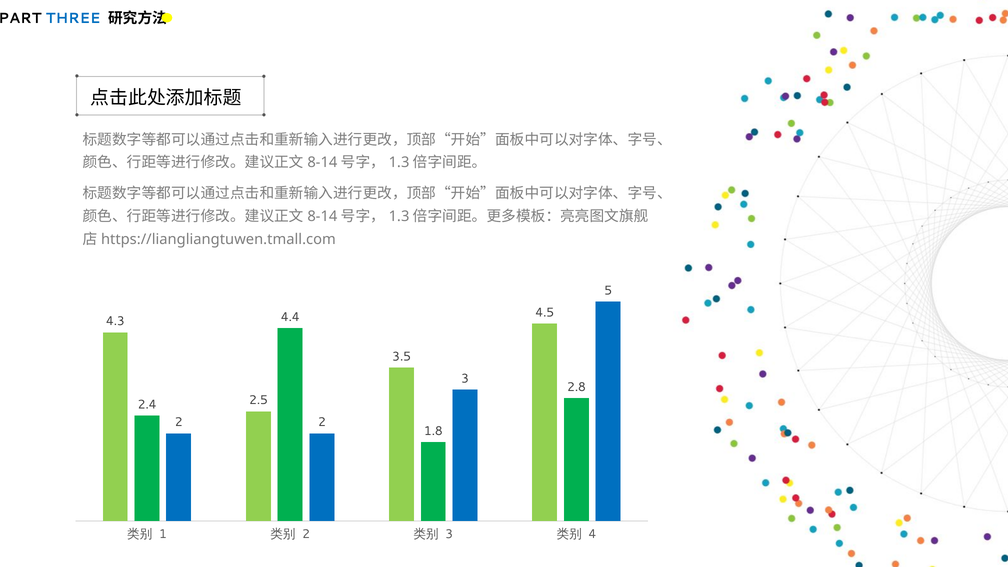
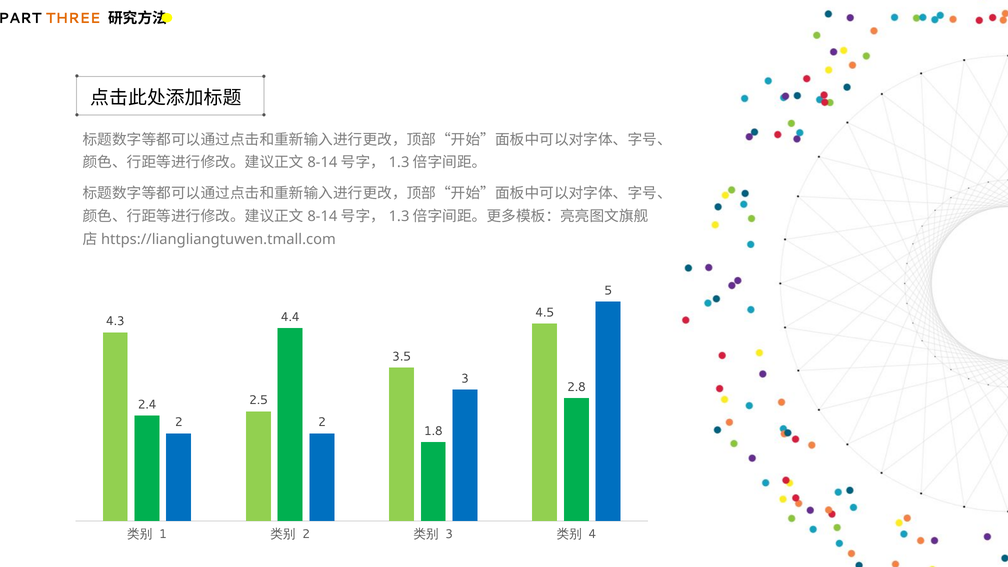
THREE colour: blue -> orange
